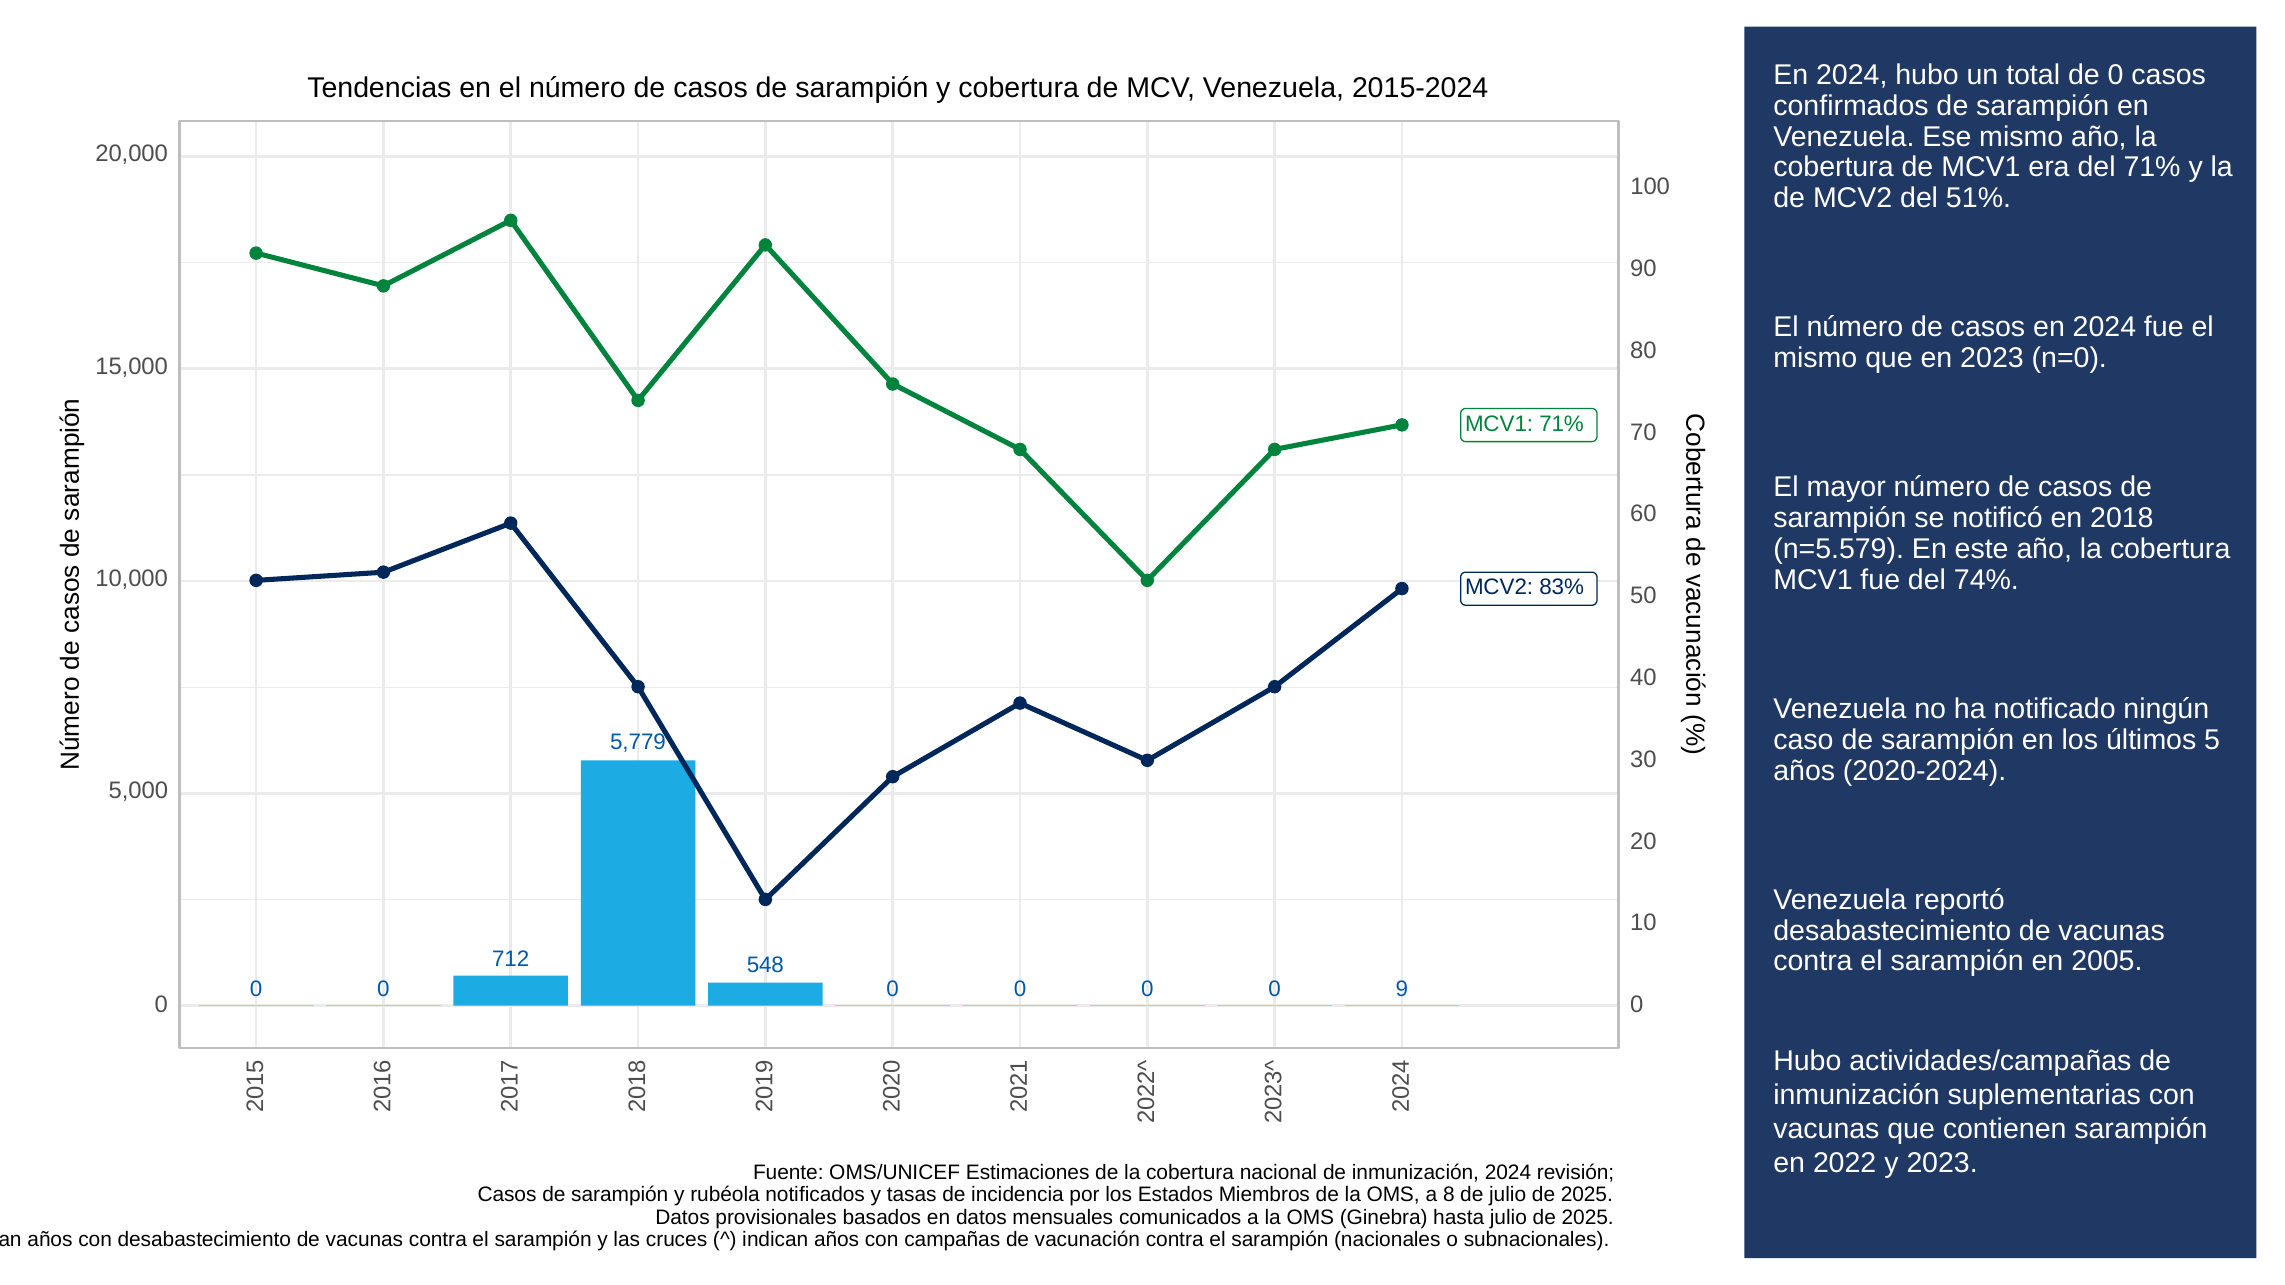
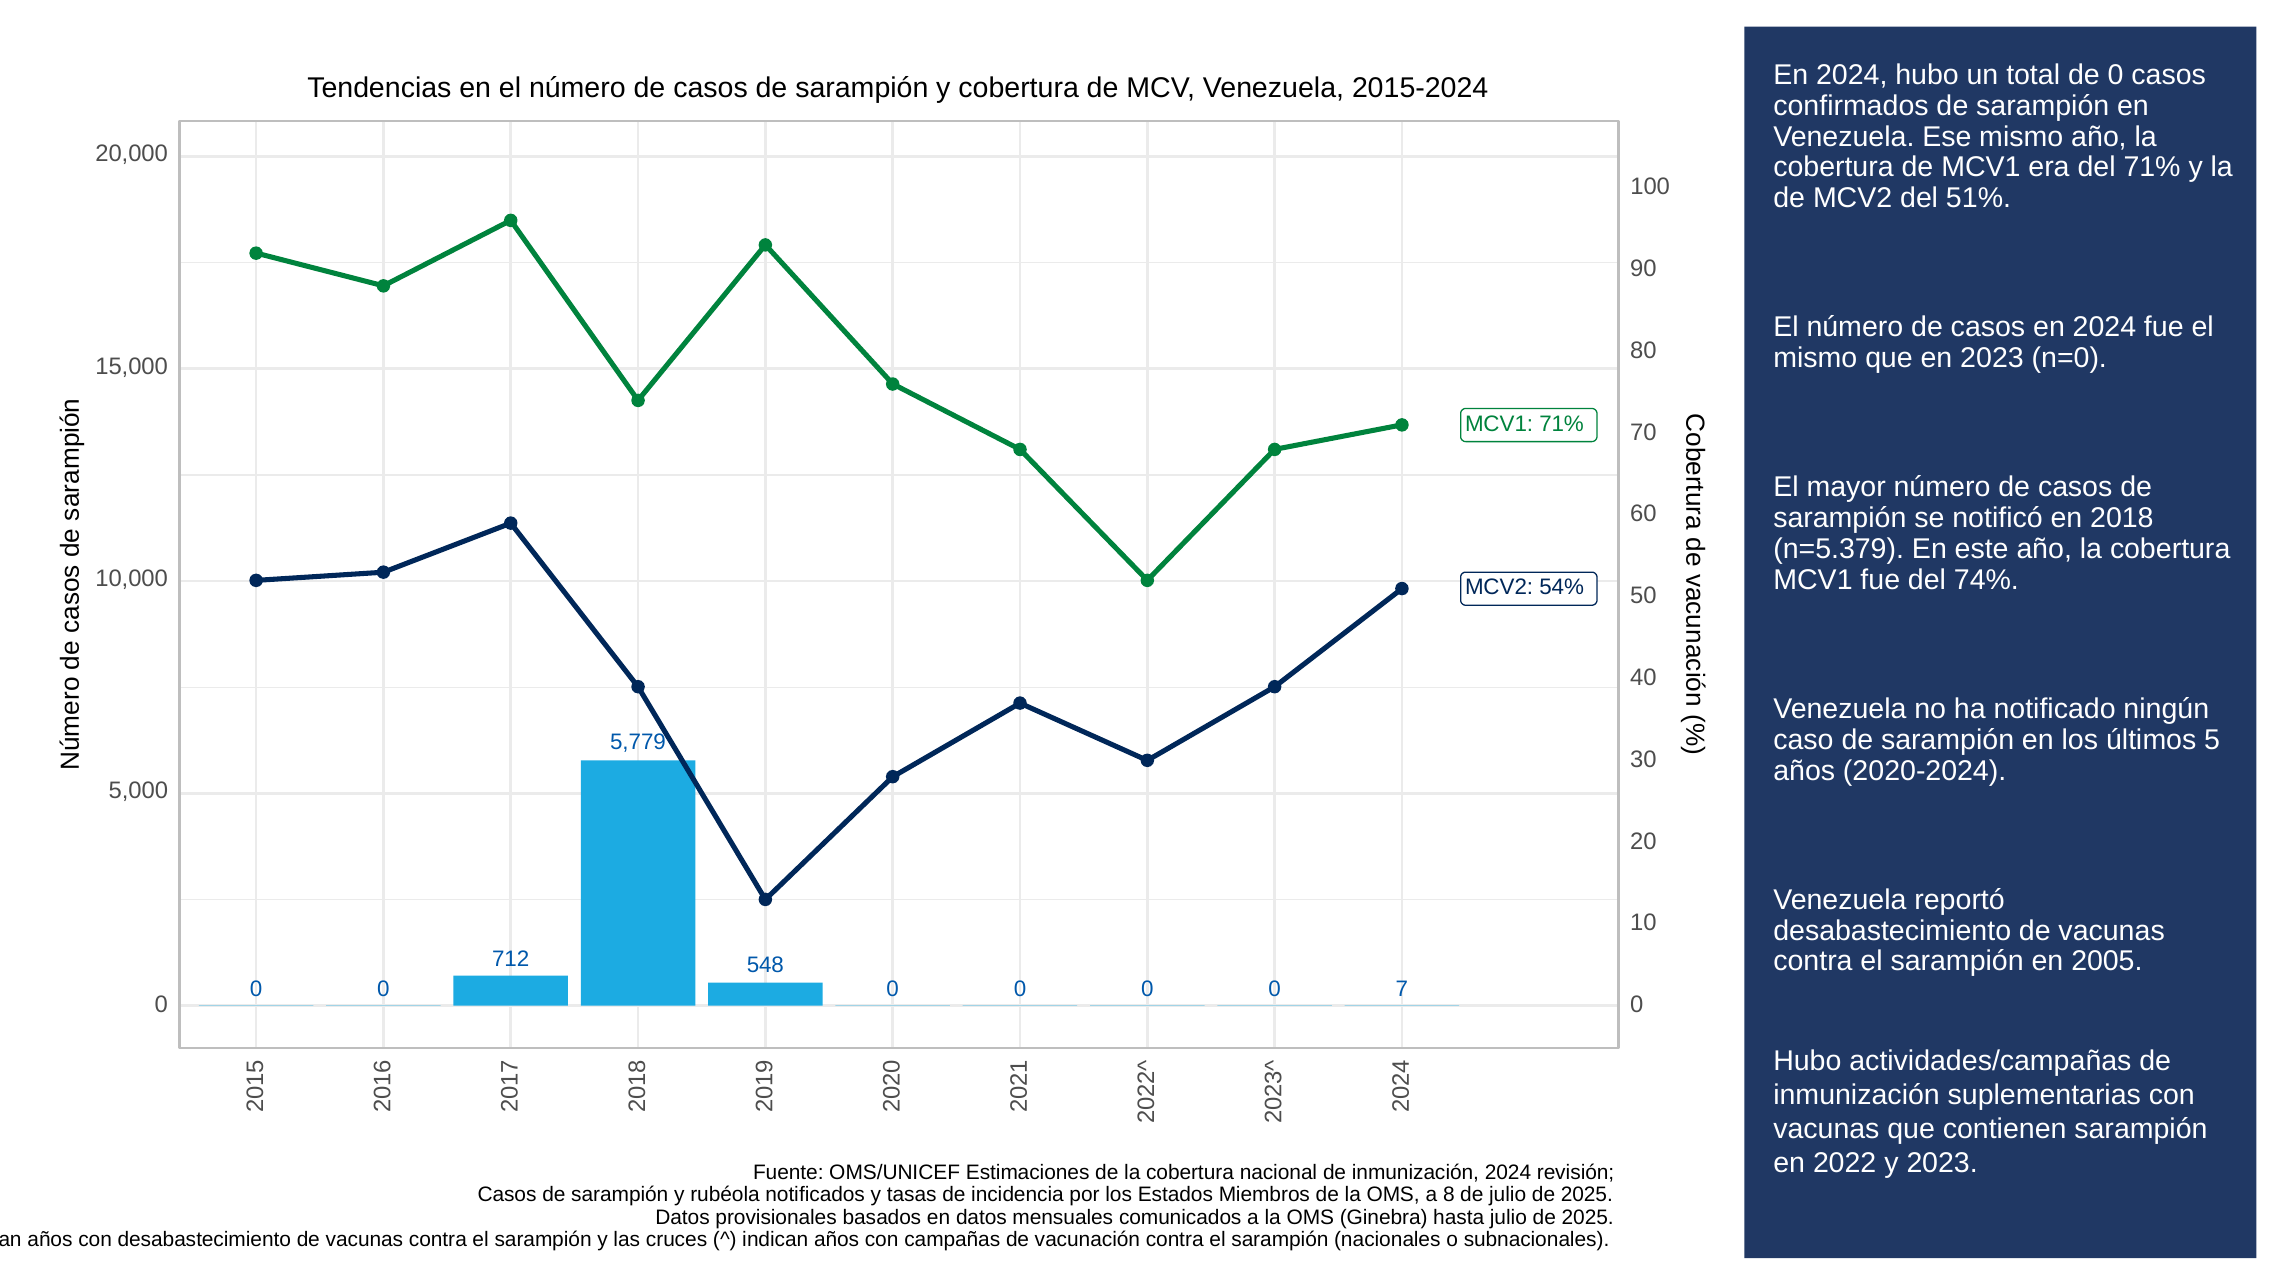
n=5.579: n=5.579 -> n=5.379
83%: 83% -> 54%
0 9: 9 -> 7
